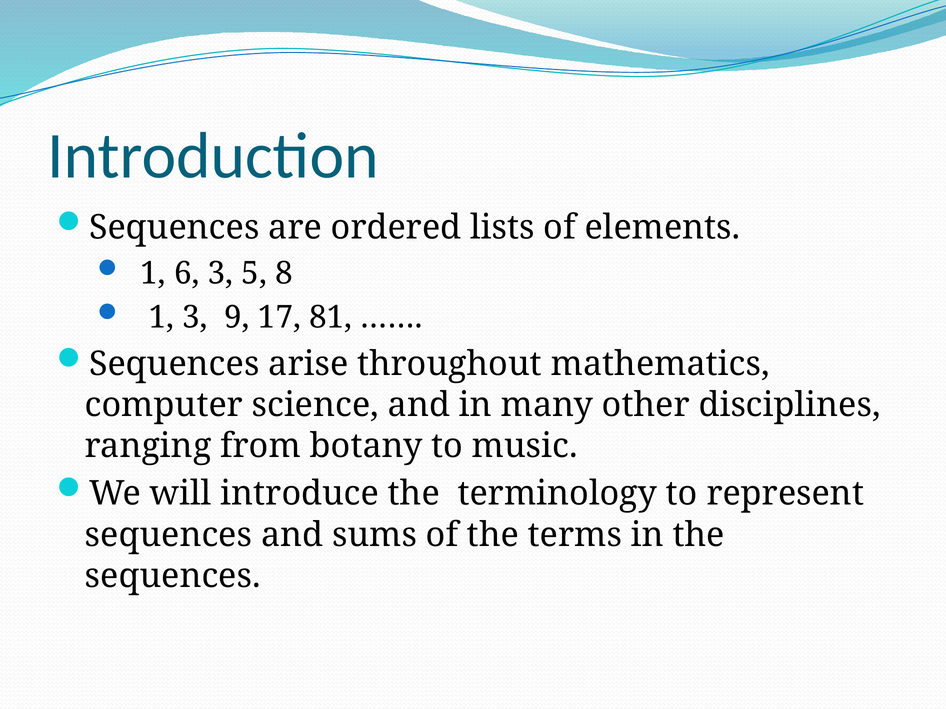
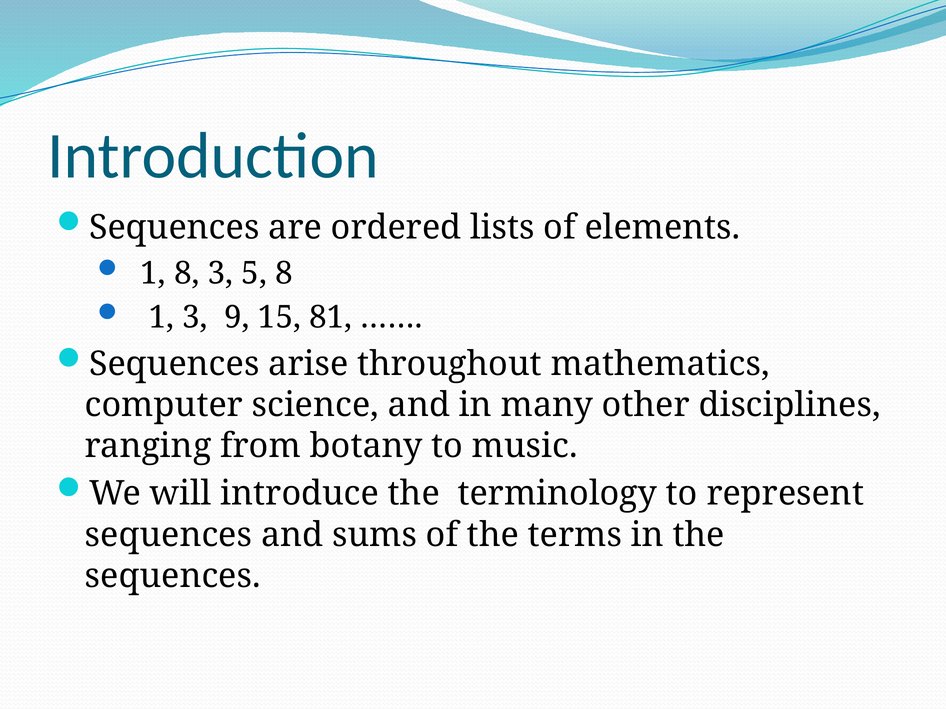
1 6: 6 -> 8
17: 17 -> 15
